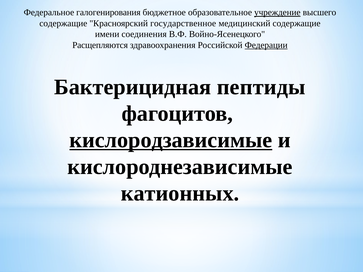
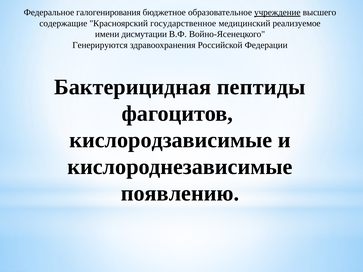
медицинский содержащие: содержащие -> реализуемое
соединения: соединения -> дисмутации
Расщепляются: Расщепляются -> Генерируются
Федерации underline: present -> none
кислородзависимые underline: present -> none
катионных: катионных -> появлению
